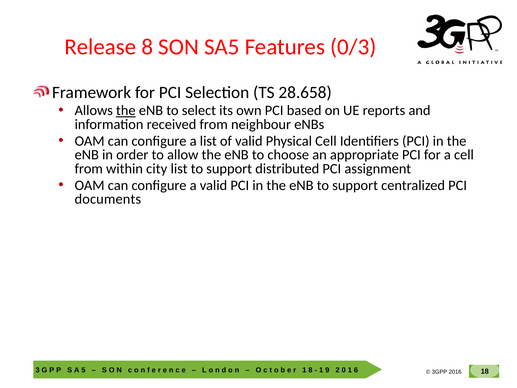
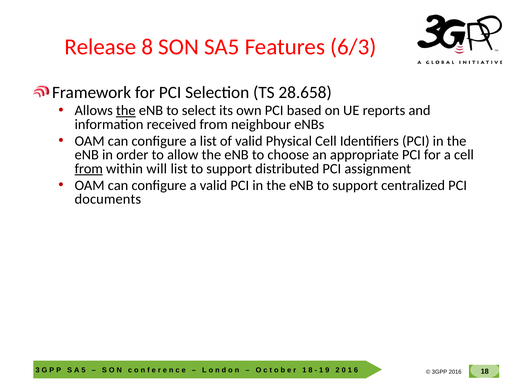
0/3: 0/3 -> 6/3
from at (89, 169) underline: none -> present
city: city -> will
